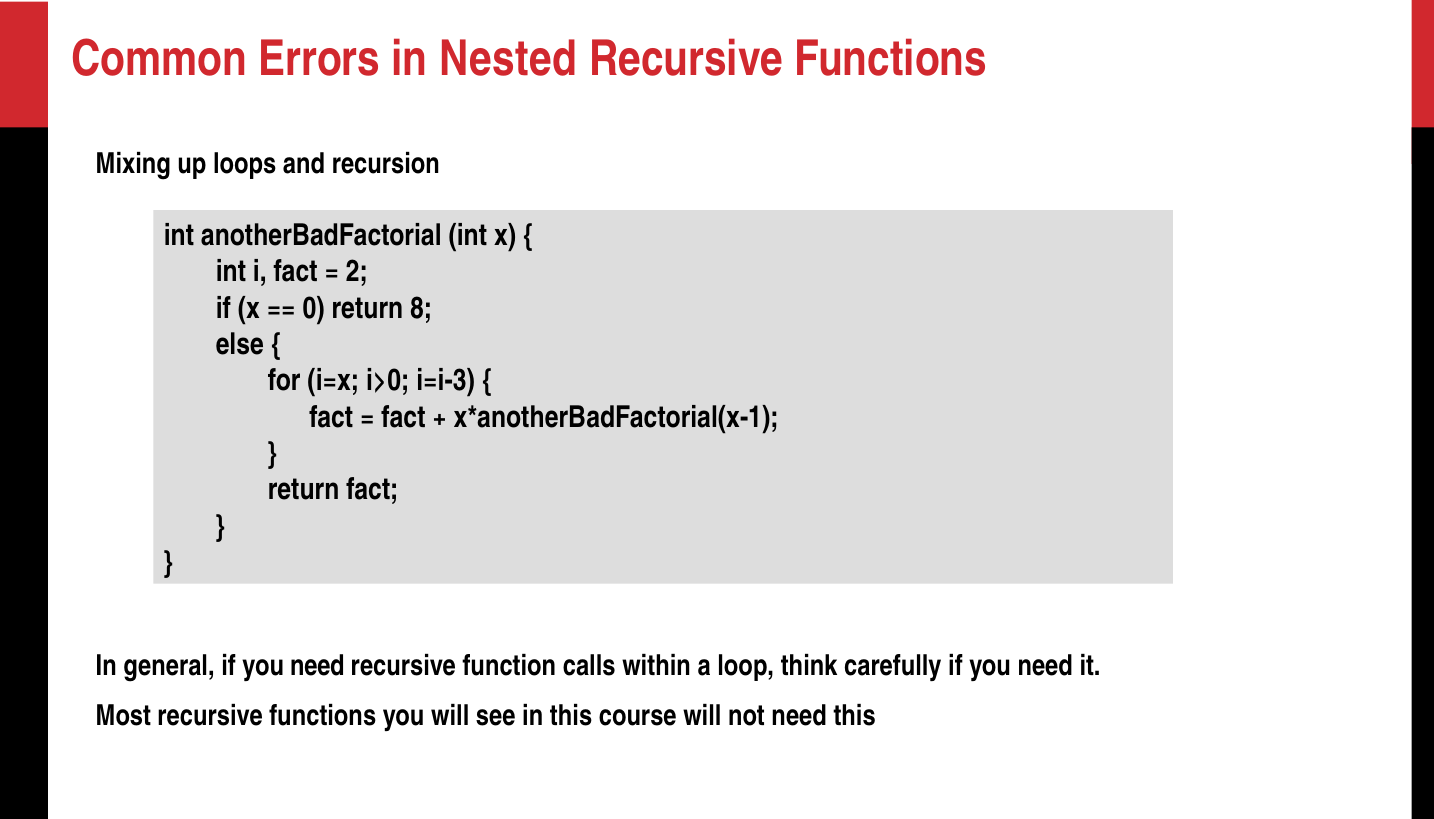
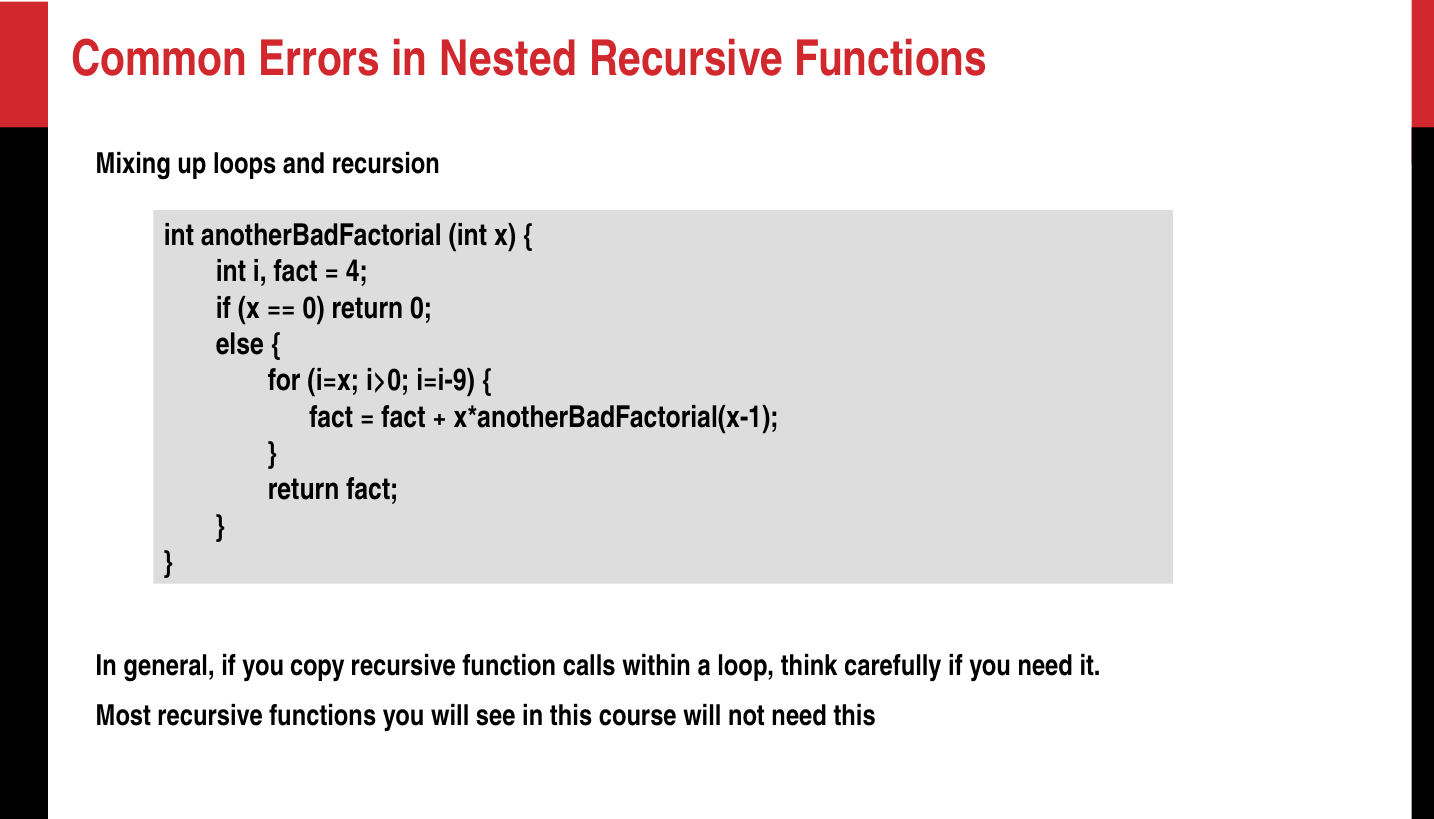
2: 2 -> 4
return 8: 8 -> 0
i=i-3: i=i-3 -> i=i-9
general if you need: need -> copy
